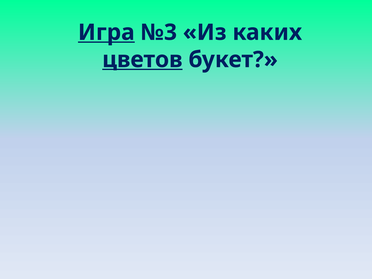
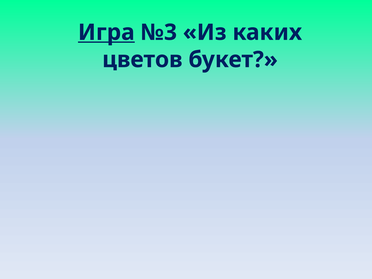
цветов underline: present -> none
